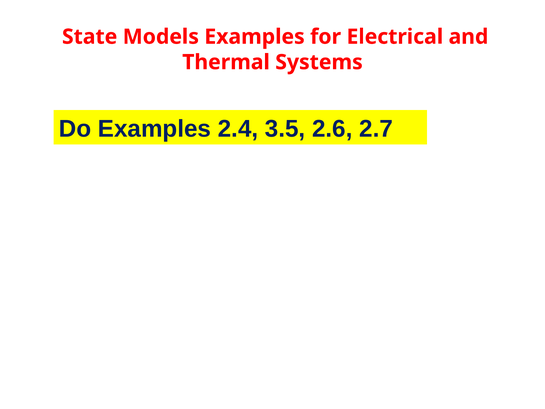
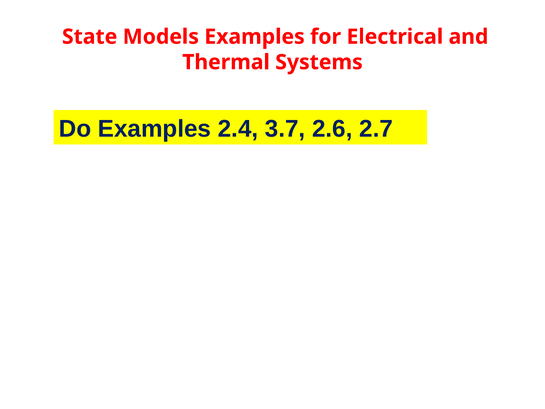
3.5: 3.5 -> 3.7
